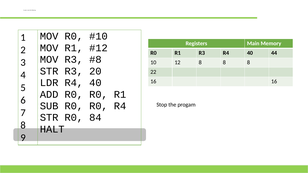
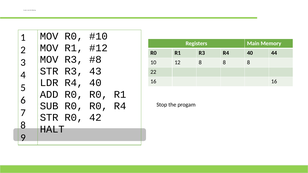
20: 20 -> 43
84: 84 -> 42
